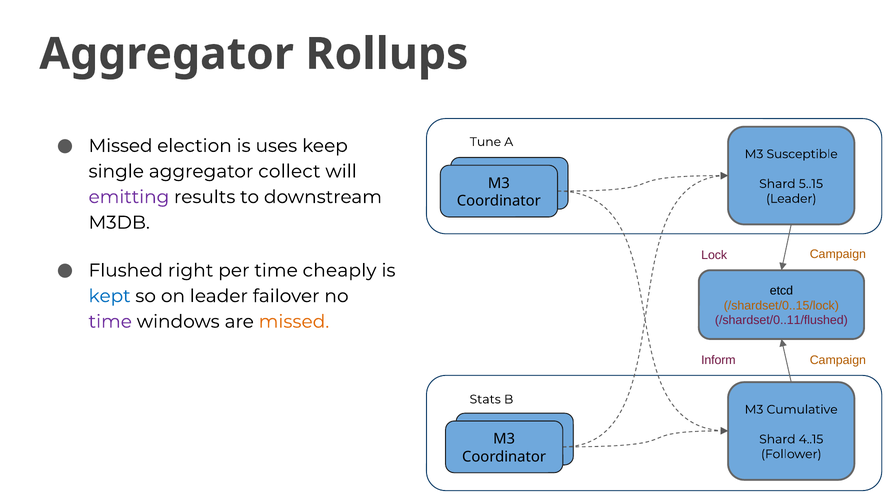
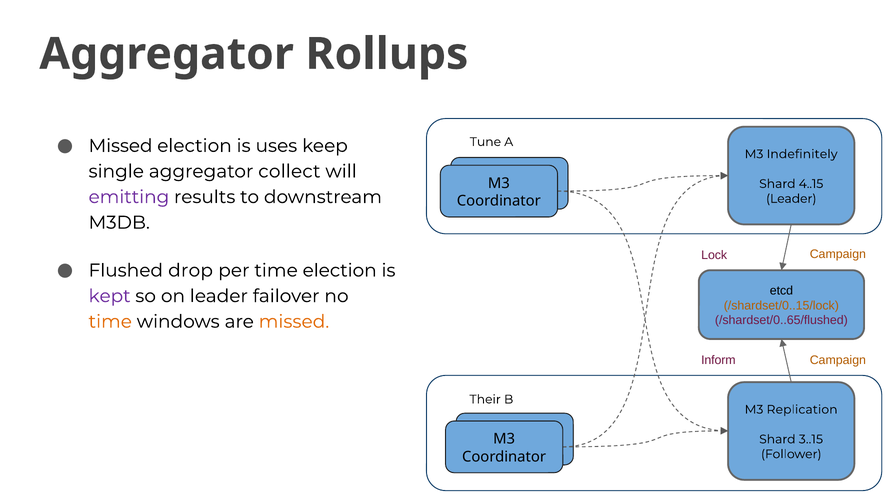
Susceptible: Susceptible -> Indefinitely
5..15: 5..15 -> 4..15
right: right -> drop
time cheaply: cheaply -> election
kept colour: blue -> purple
/shardset/0..11/flushed: /shardset/0..11/flushed -> /shardset/0..65/flushed
time at (110, 322) colour: purple -> orange
Stats: Stats -> Their
M3 Cumulative: Cumulative -> Replication
4..15: 4..15 -> 3..15
